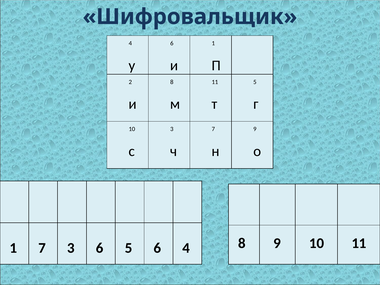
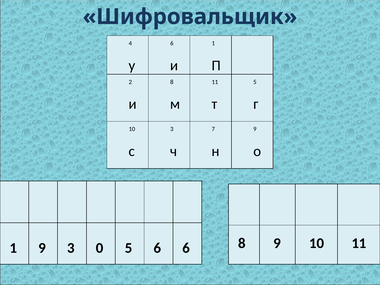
1 7: 7 -> 9
3 6: 6 -> 0
6 4: 4 -> 6
